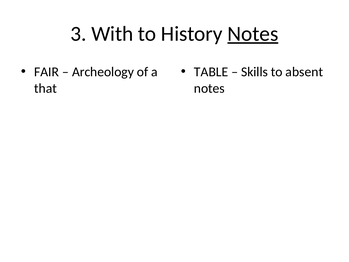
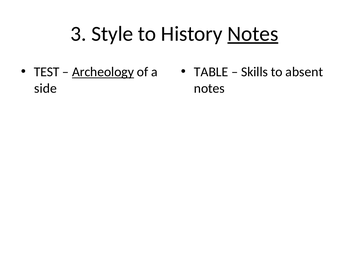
With: With -> Style
FAIR: FAIR -> TEST
Archeology underline: none -> present
that: that -> side
